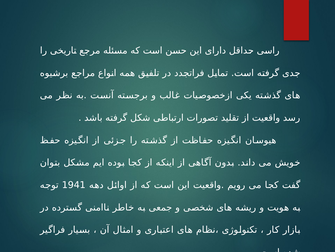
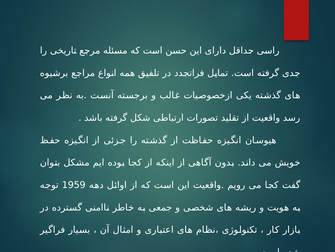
1941: 1941 -> 1959
